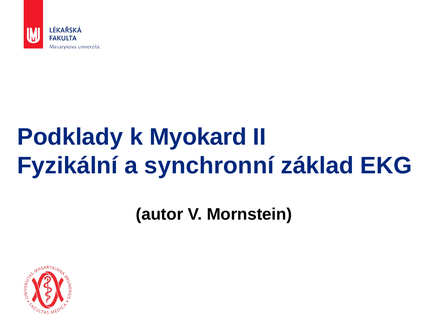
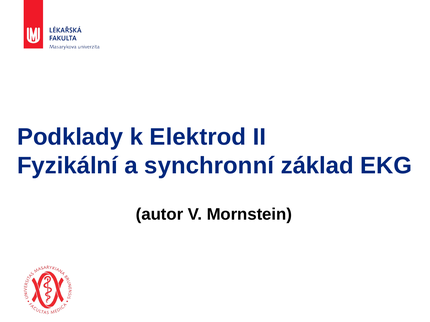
Myokard: Myokard -> Elektrod
